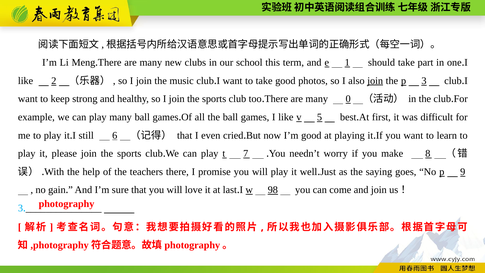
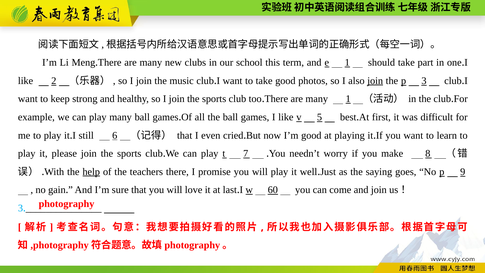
many 0: 0 -> 1
help underline: none -> present
98: 98 -> 60
